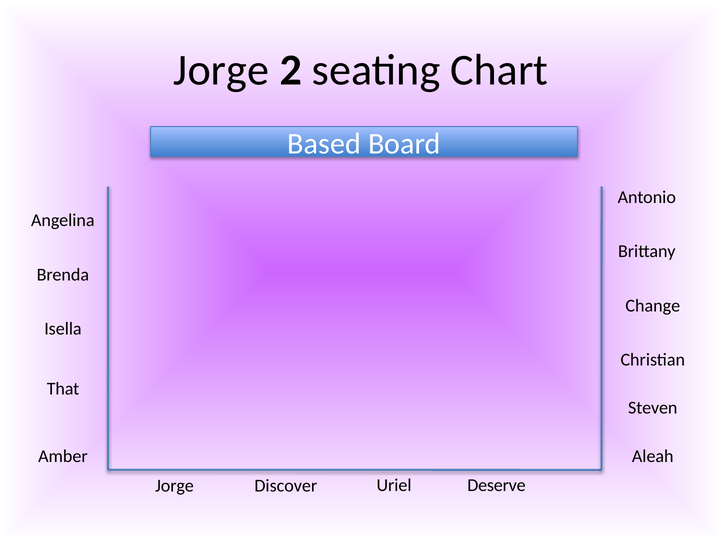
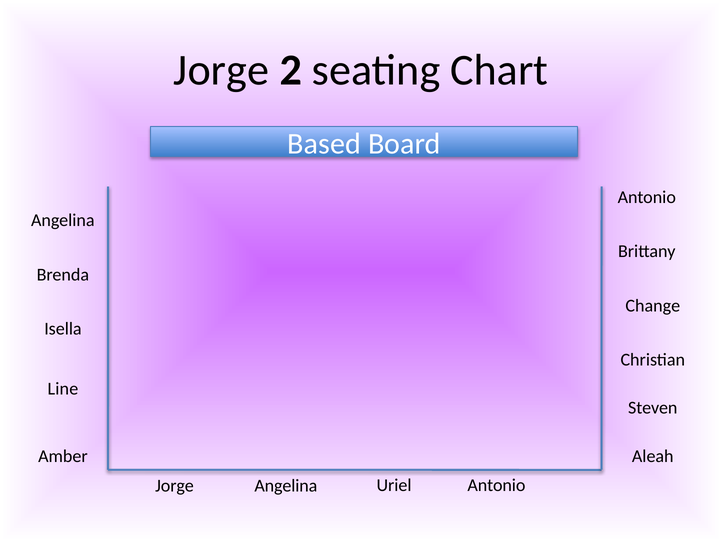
That: That -> Line
Deserve at (496, 485): Deserve -> Antonio
Discover at (286, 485): Discover -> Angelina
